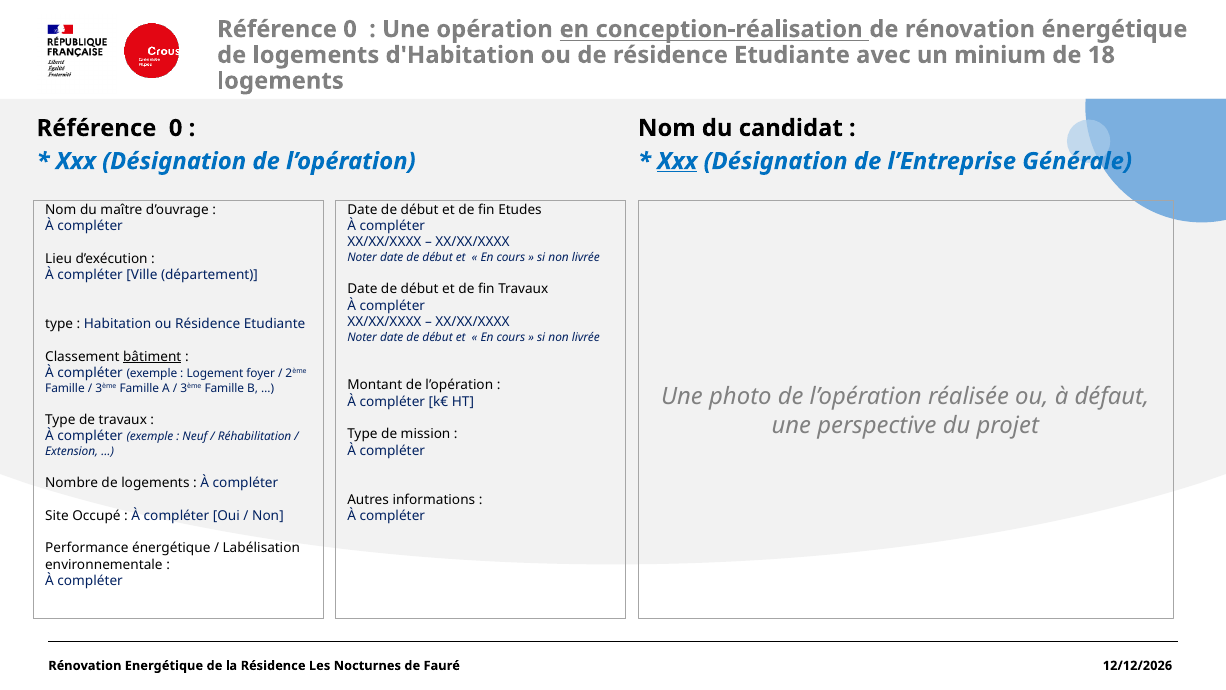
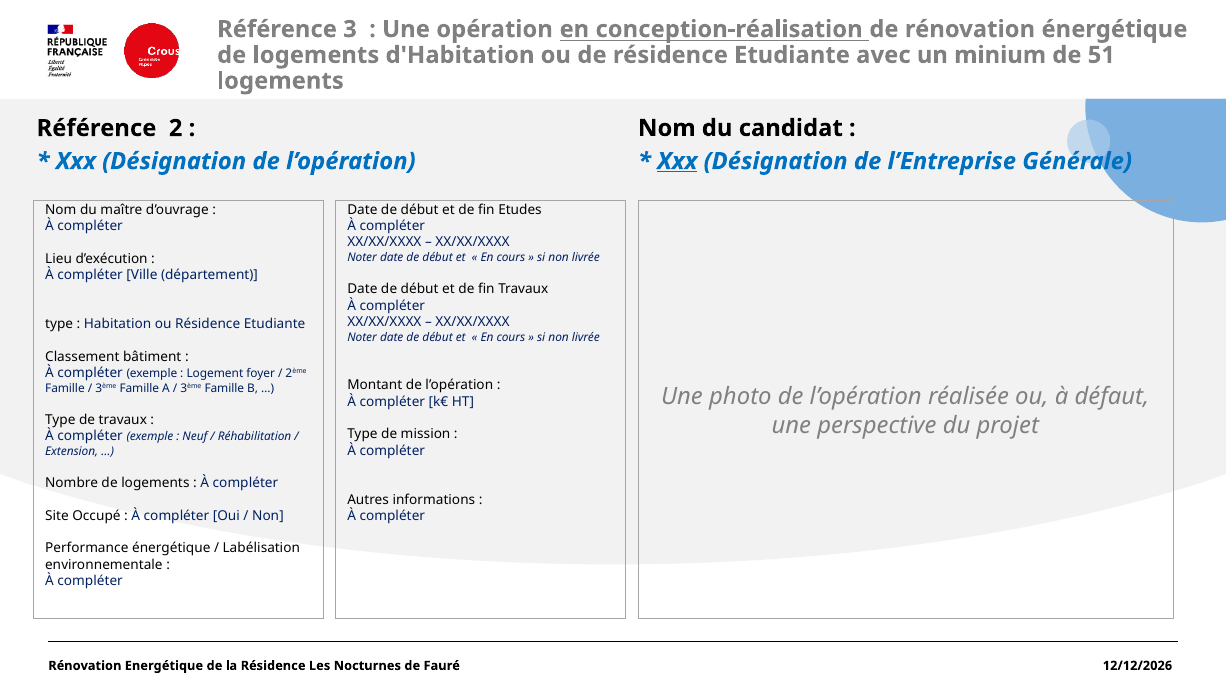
0 at (350, 29): 0 -> 3
18: 18 -> 51
0 at (176, 128): 0 -> 2
bâtiment underline: present -> none
